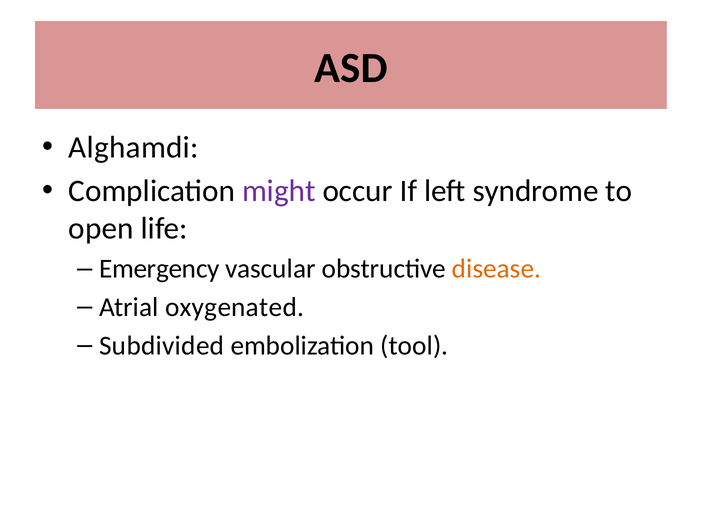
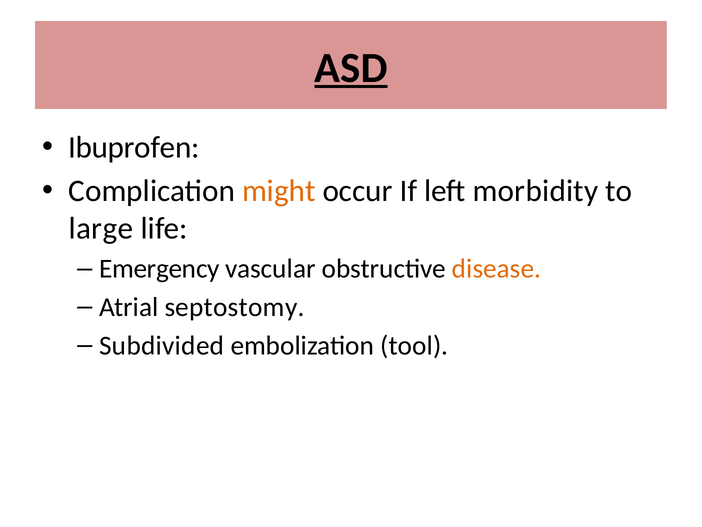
ASD underline: none -> present
Alghamdi: Alghamdi -> Ibuprofen
might colour: purple -> orange
syndrome: syndrome -> morbidity
open: open -> large
oxygenated: oxygenated -> septostomy
